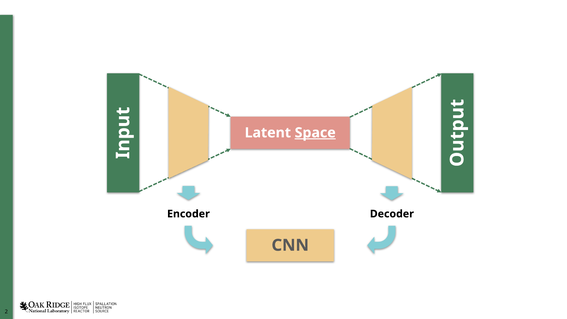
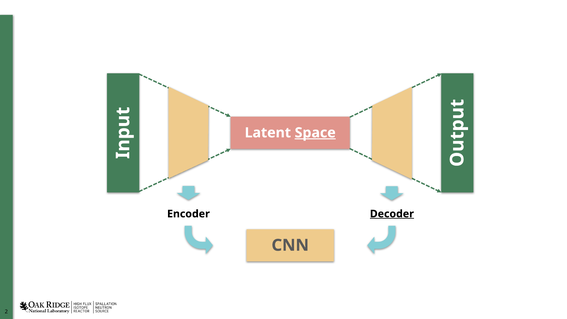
Decoder underline: none -> present
